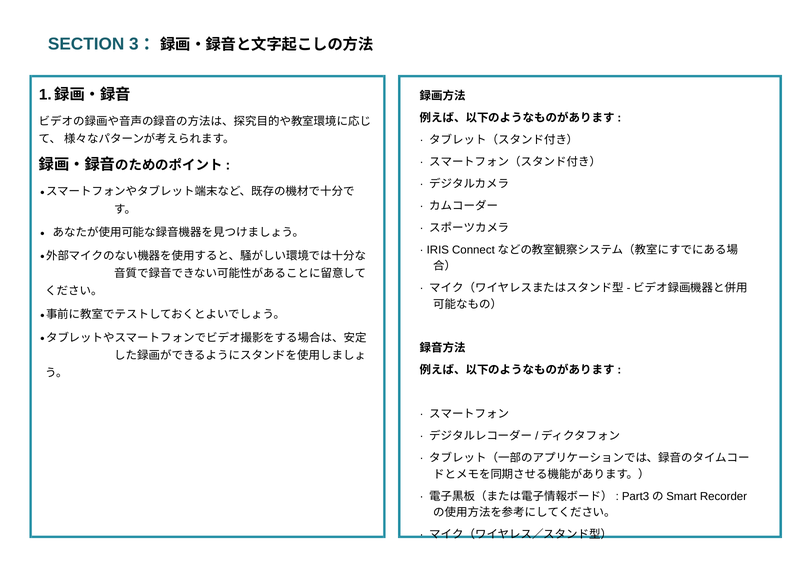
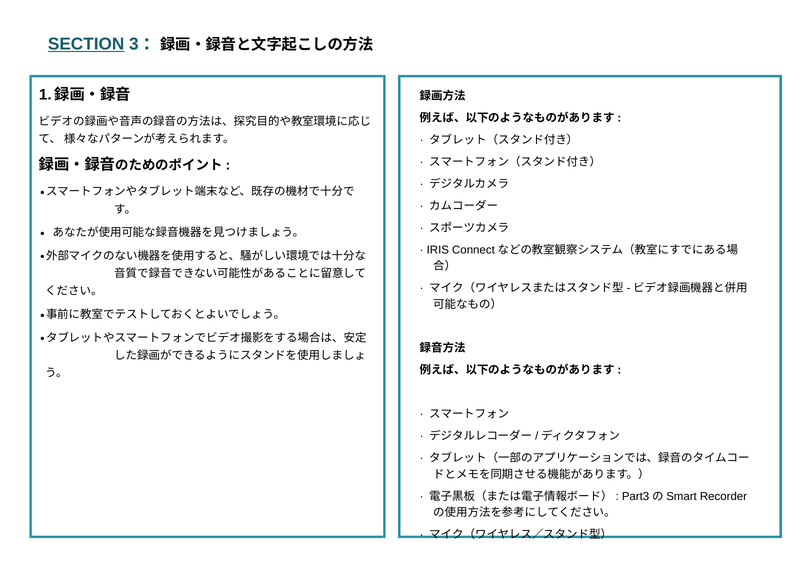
SECTION underline: none -> present
